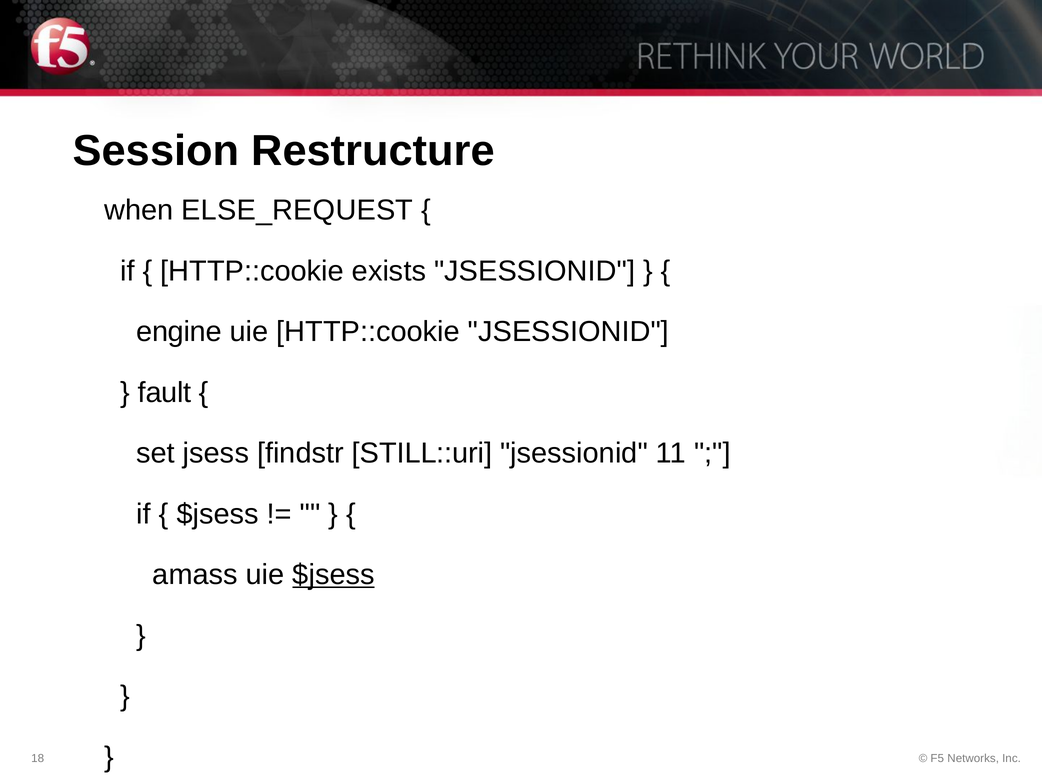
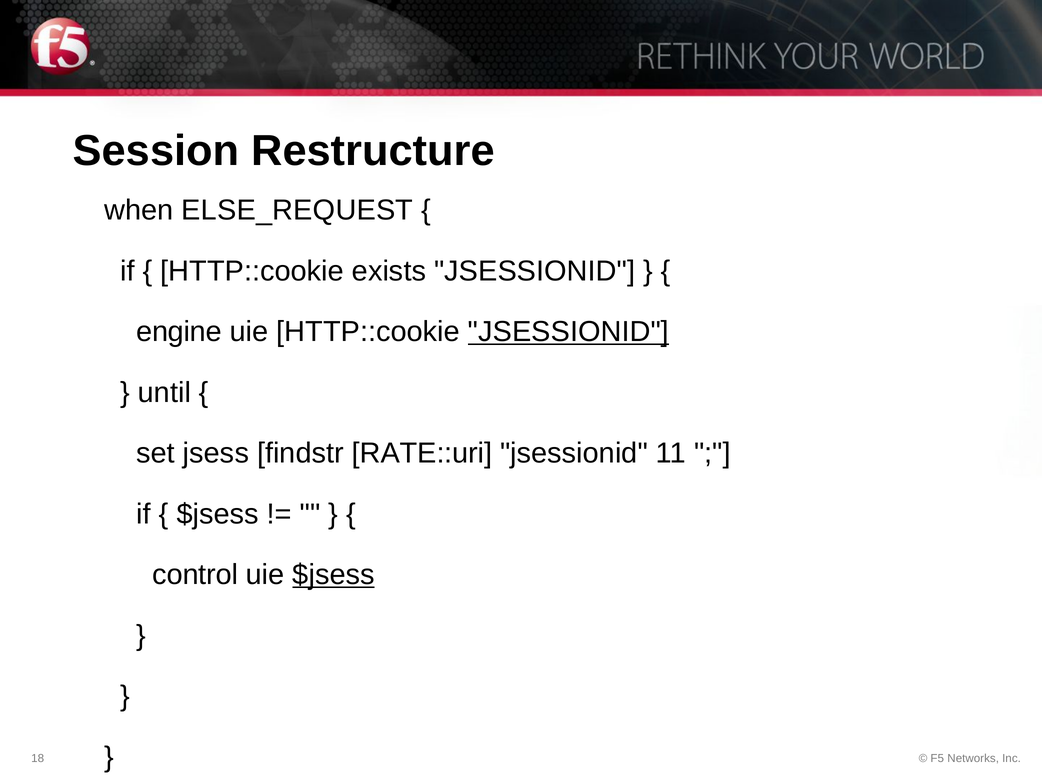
JSESSIONID at (568, 332) underline: none -> present
fault: fault -> until
STILL::uri: STILL::uri -> RATE::uri
amass: amass -> control
